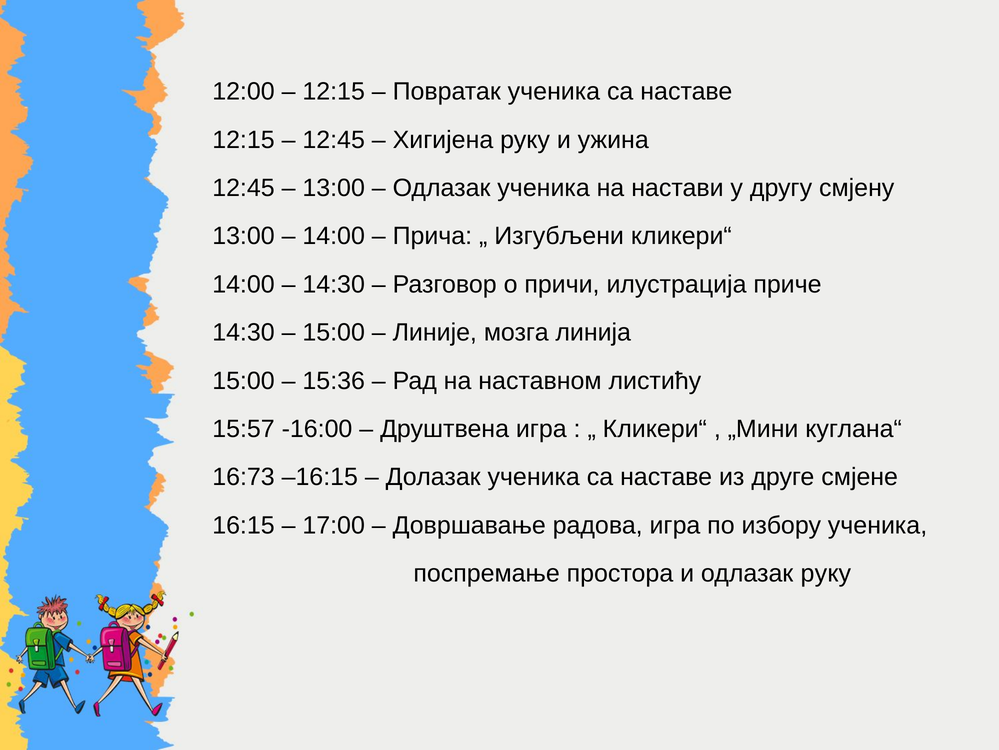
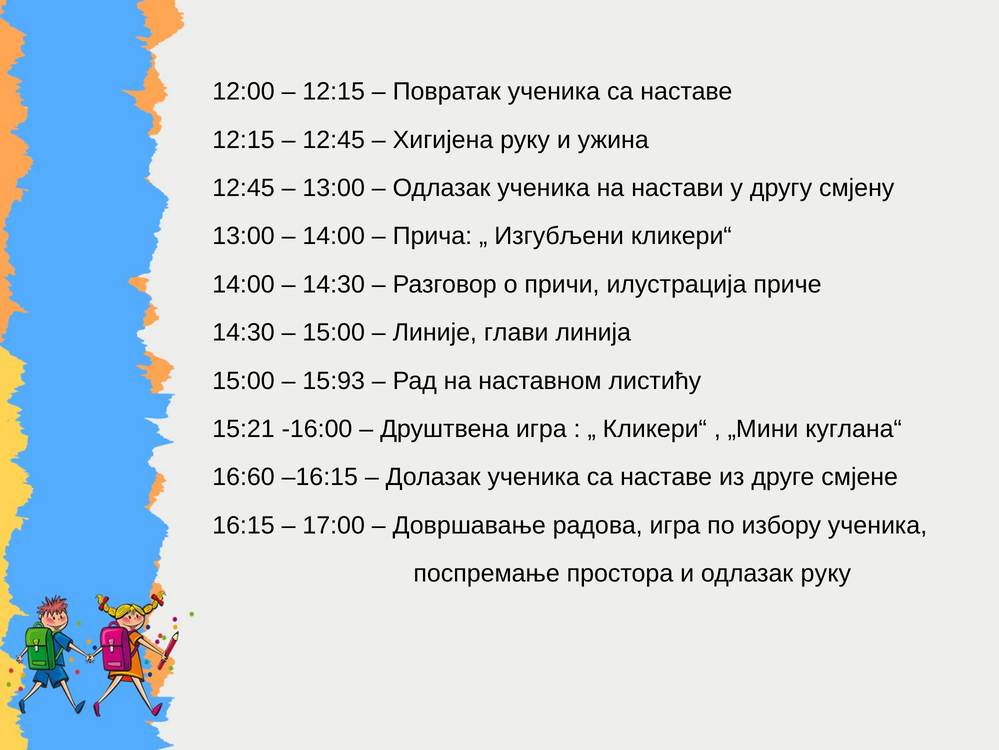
мозга: мозга -> глави
15:36: 15:36 -> 15:93
15:57: 15:57 -> 15:21
16:73: 16:73 -> 16:60
